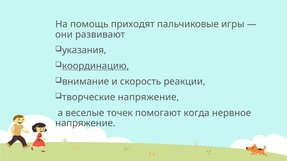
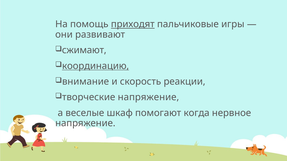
приходят underline: none -> present
указания: указания -> сжимают
точек: точек -> шкаф
